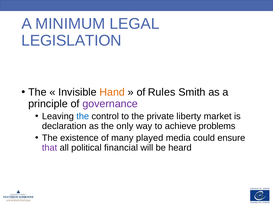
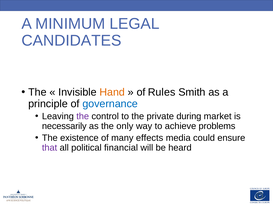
LEGISLATION: LEGISLATION -> CANDIDATES
governance colour: purple -> blue
the at (83, 116) colour: blue -> purple
liberty: liberty -> during
declaration: declaration -> necessarily
played: played -> effects
